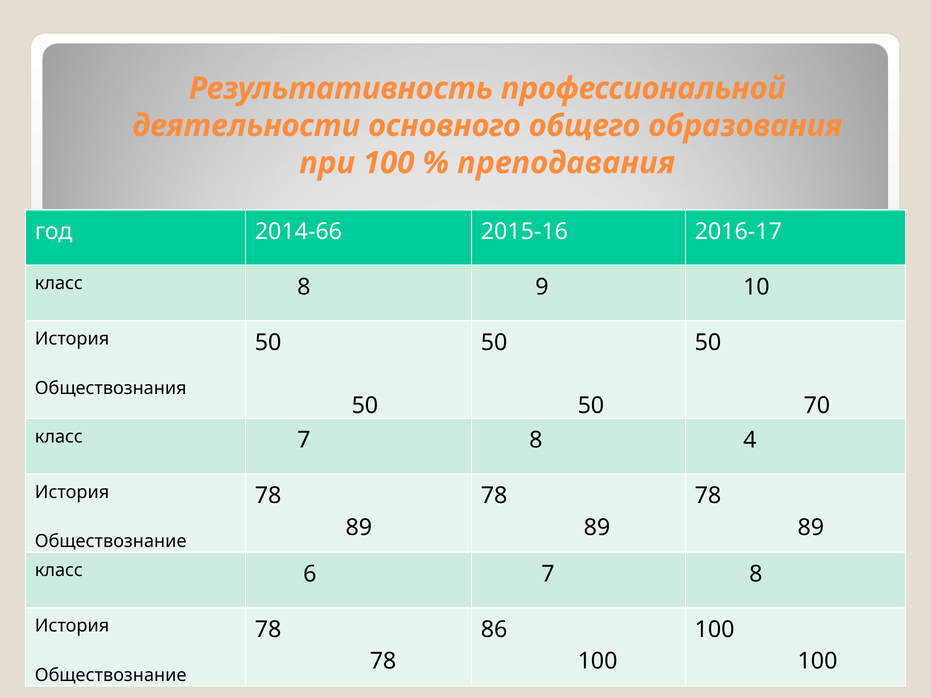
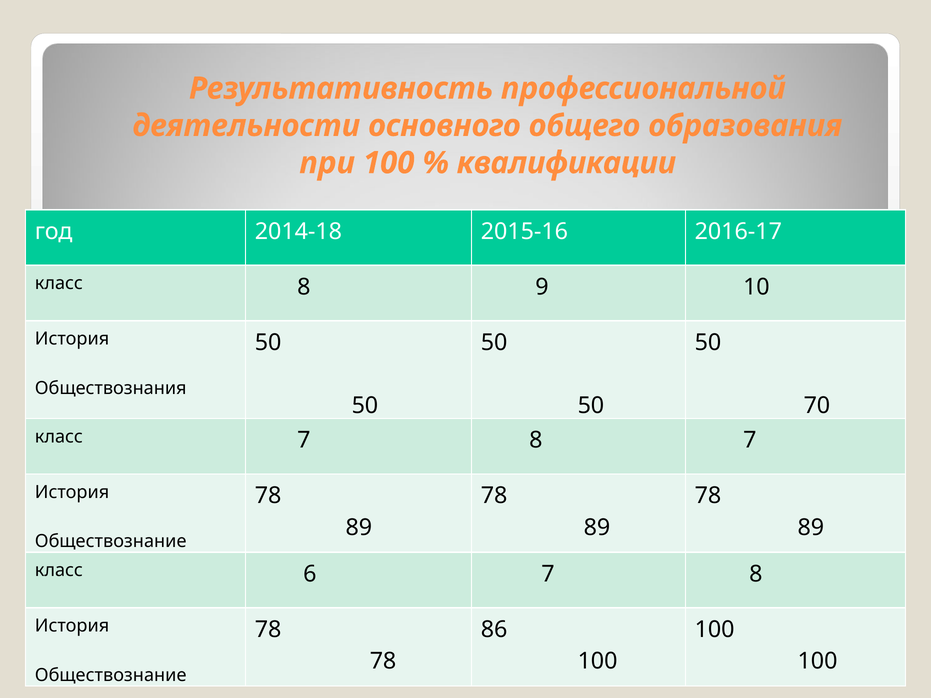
преподавания: преподавания -> квалификации
2014-66: 2014-66 -> 2014-18
8 4: 4 -> 7
